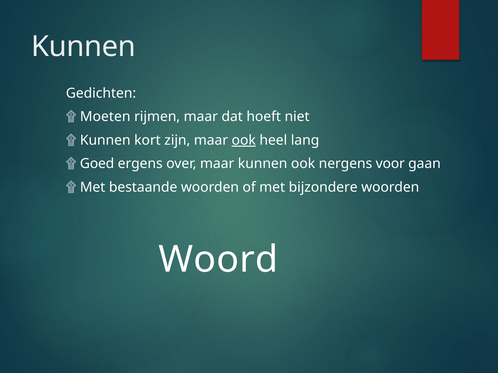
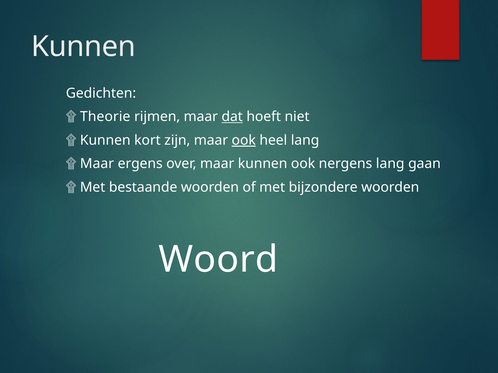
Moeten: Moeten -> Theorie
dat underline: none -> present
Goed at (97, 164): Goed -> Maar
nergens voor: voor -> lang
